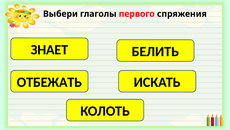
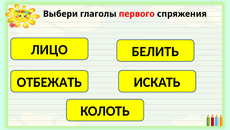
ЗНАЕТ: ЗНАЕТ -> ЛИЦО
